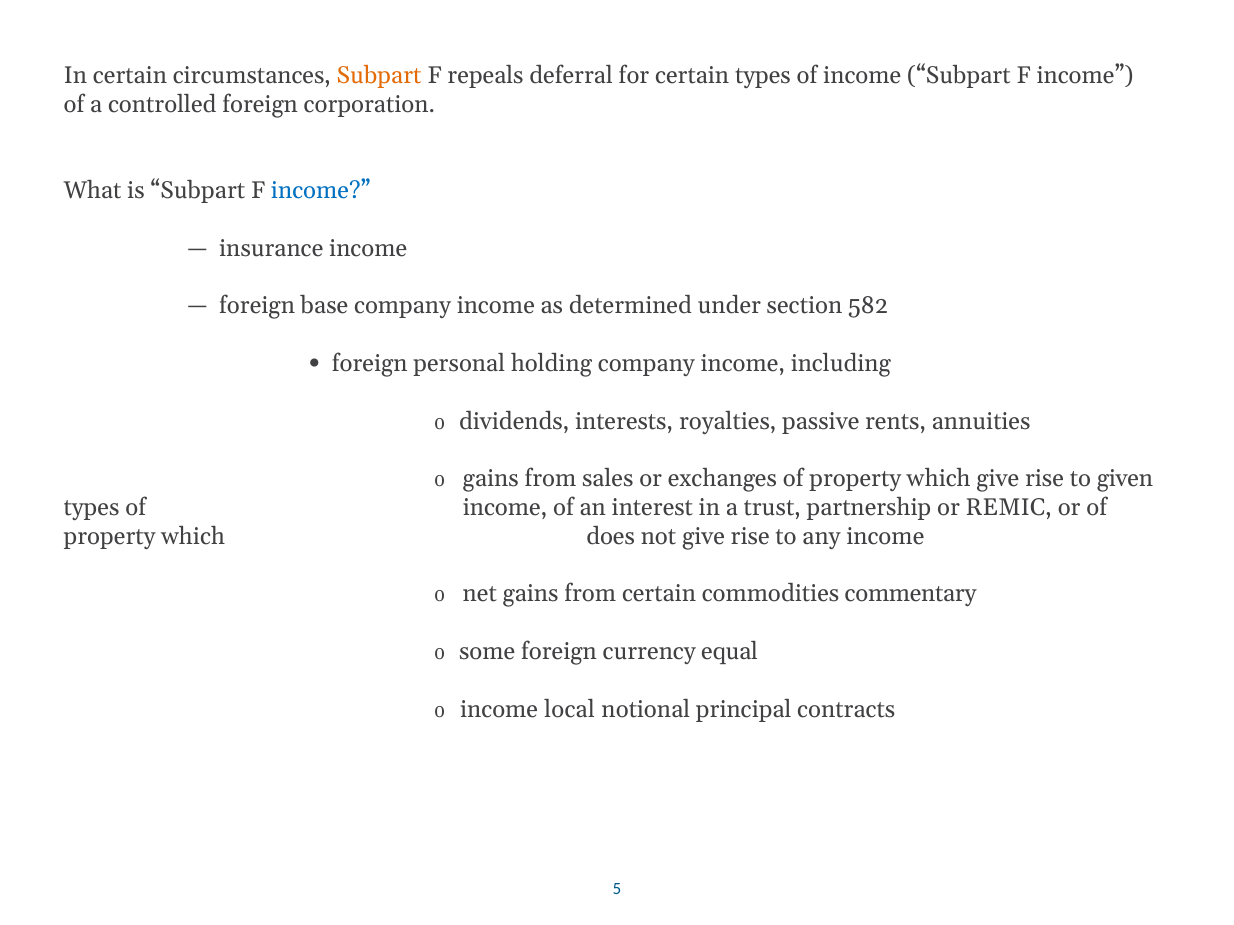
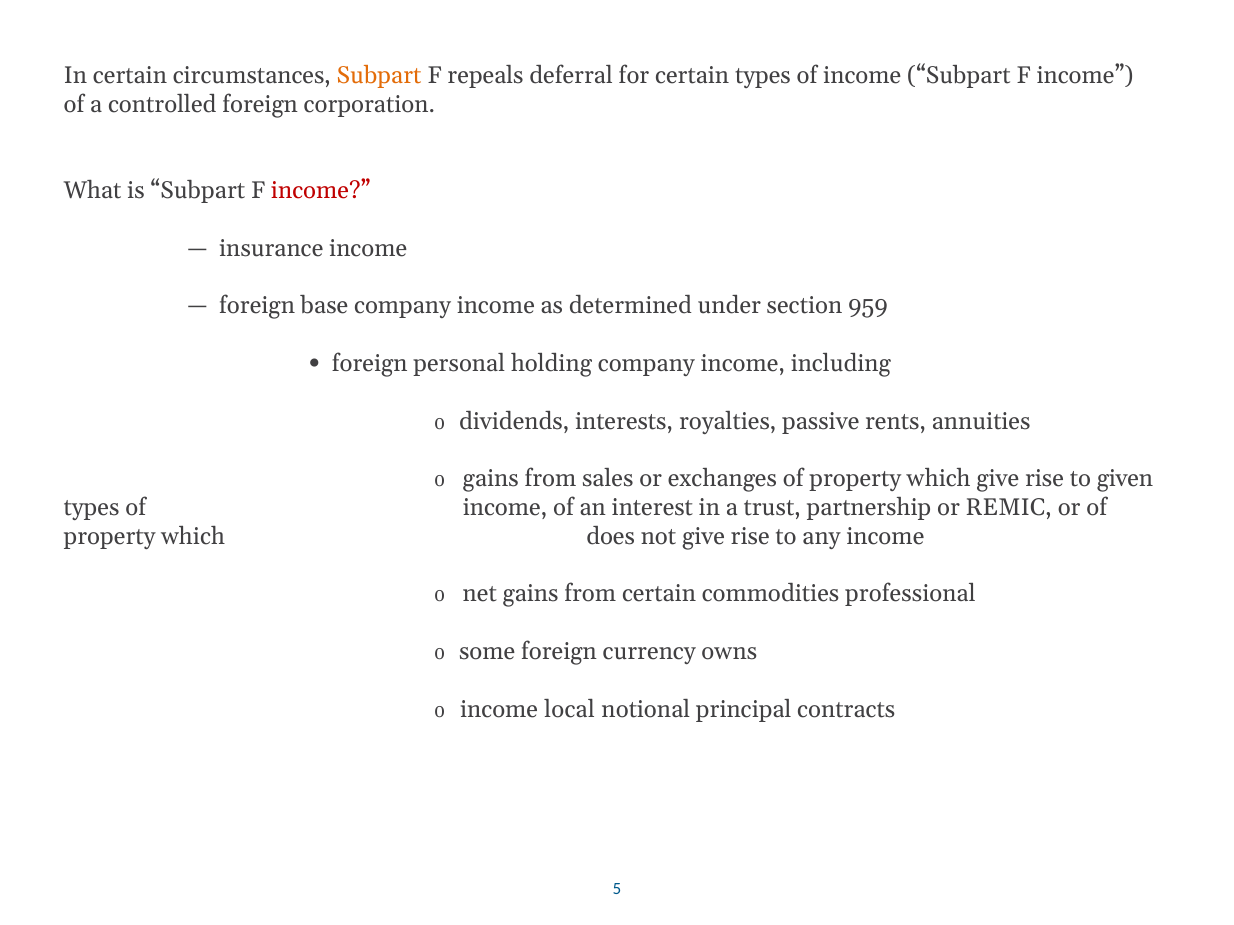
income at (321, 191) colour: blue -> red
582: 582 -> 959
commentary: commentary -> professional
equal: equal -> owns
